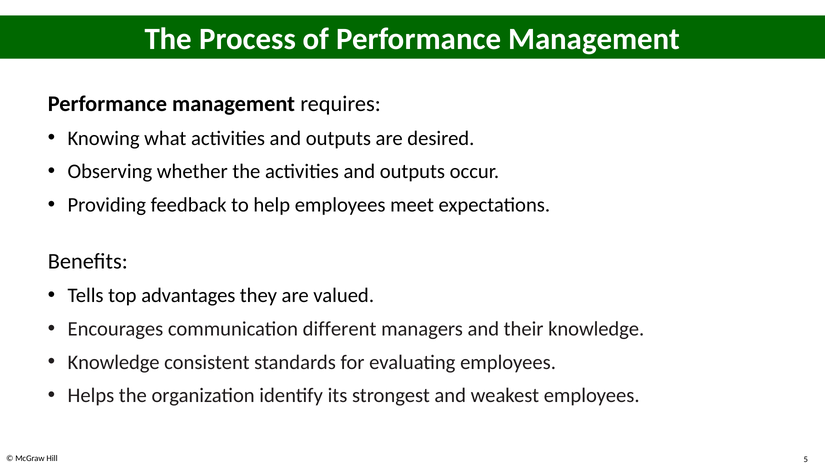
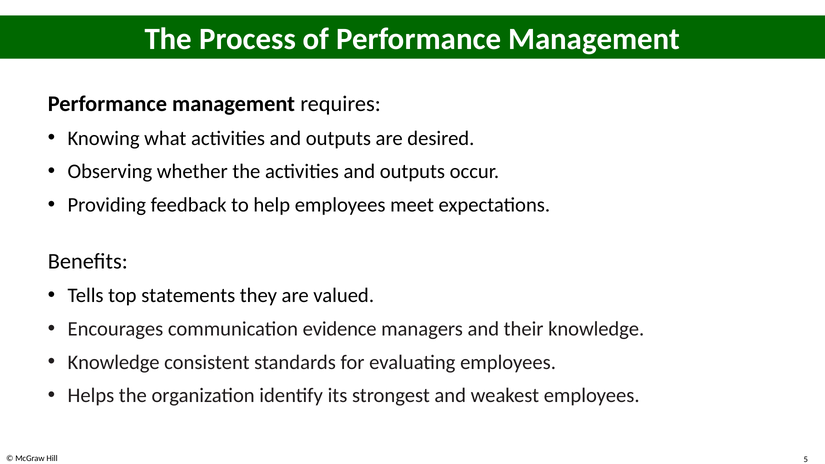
advantages: advantages -> statements
different: different -> evidence
